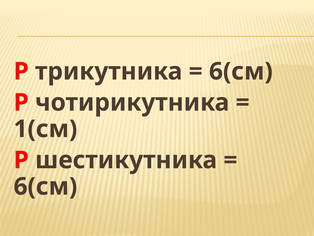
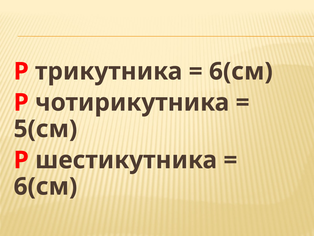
1(см: 1(см -> 5(см
